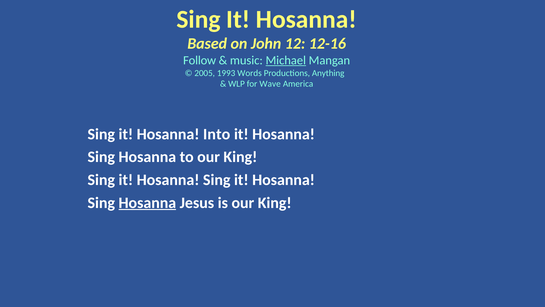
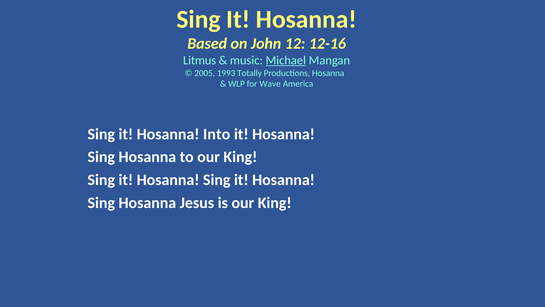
Follow: Follow -> Litmus
Words: Words -> Totally
Productions Anything: Anything -> Hosanna
Hosanna at (147, 202) underline: present -> none
